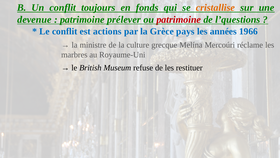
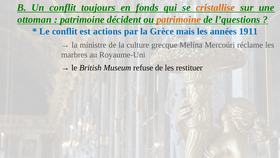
devenue: devenue -> ottoman
prélever: prélever -> décident
patrimoine at (179, 20) colour: red -> orange
pays: pays -> mais
1966: 1966 -> 1911
